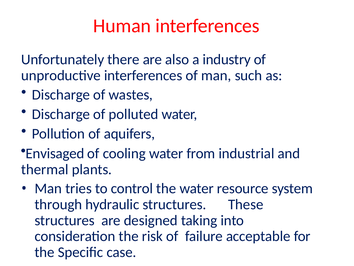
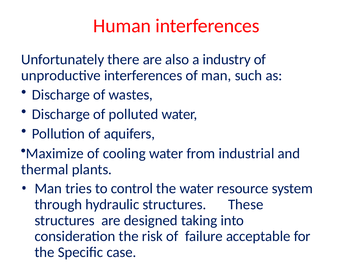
Envisaged: Envisaged -> Maximize
